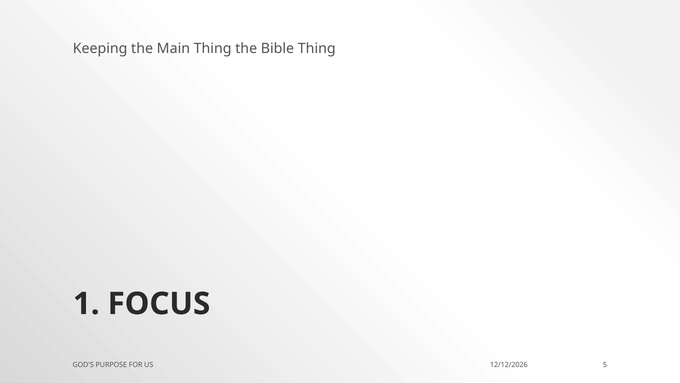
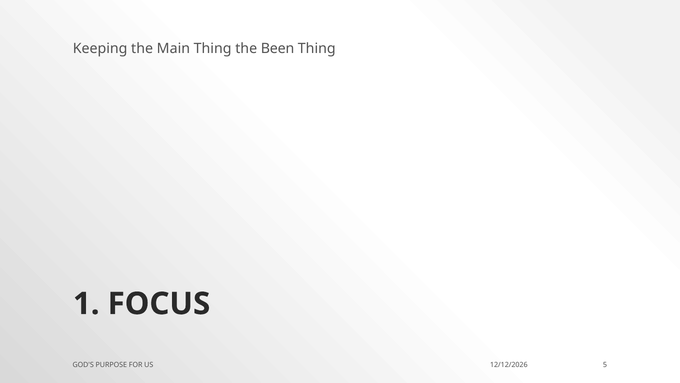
Bible: Bible -> Been
